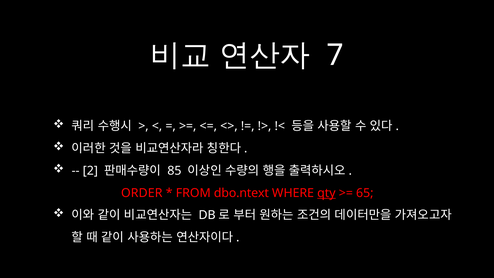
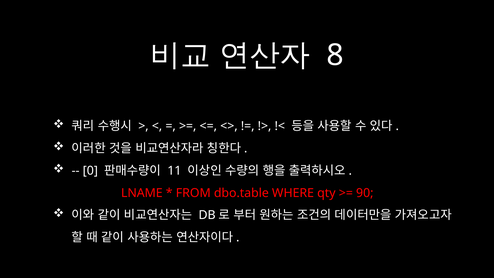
7: 7 -> 8
2: 2 -> 0
85: 85 -> 11
ORDER: ORDER -> LNAME
dbo.ntext: dbo.ntext -> dbo.table
qty underline: present -> none
65: 65 -> 90
